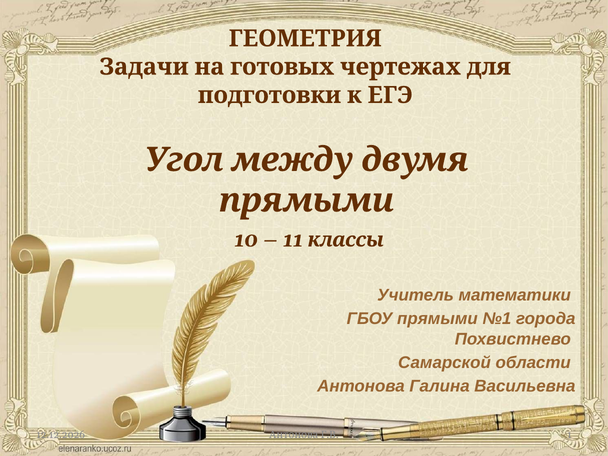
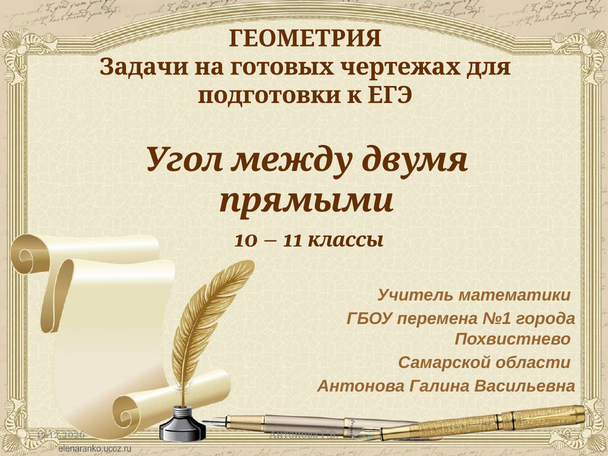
ГБОУ прямыми: прямыми -> перемена
